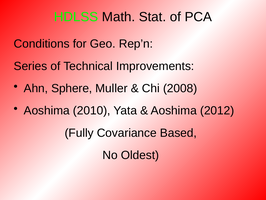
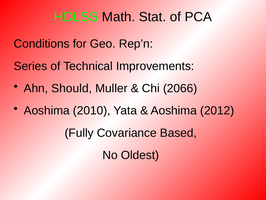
Sphere: Sphere -> Should
2008: 2008 -> 2066
